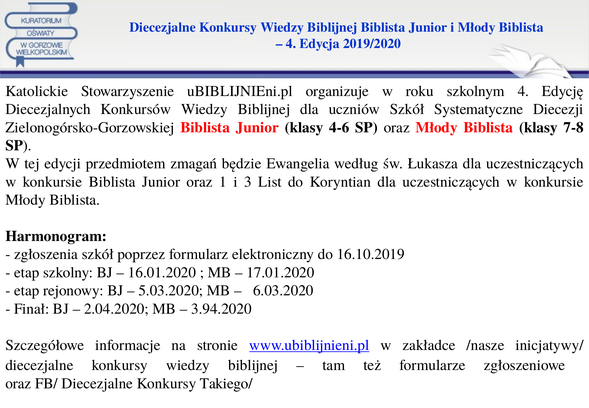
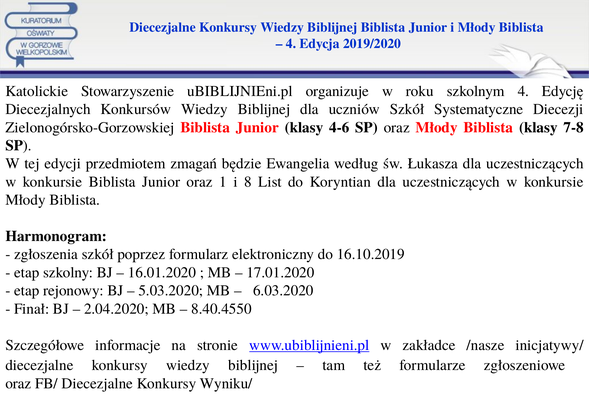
3: 3 -> 8
3.94.2020: 3.94.2020 -> 8.40.4550
Takiego/: Takiego/ -> Wyniku/
